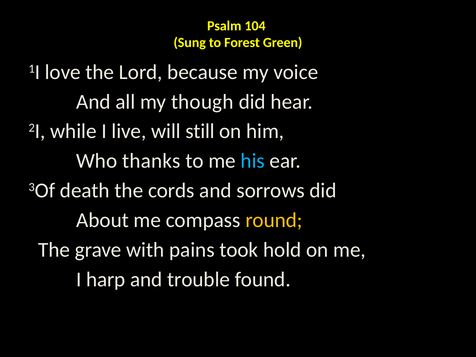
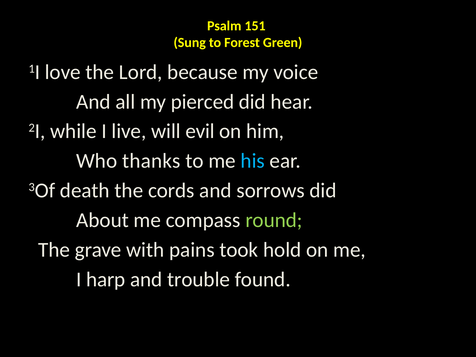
104: 104 -> 151
though: though -> pierced
still: still -> evil
round colour: yellow -> light green
